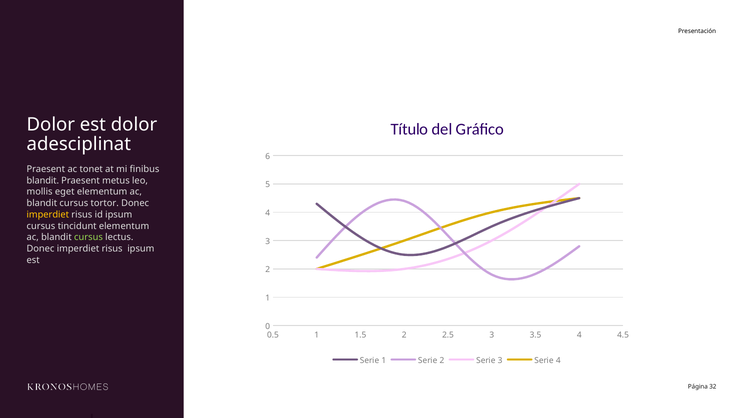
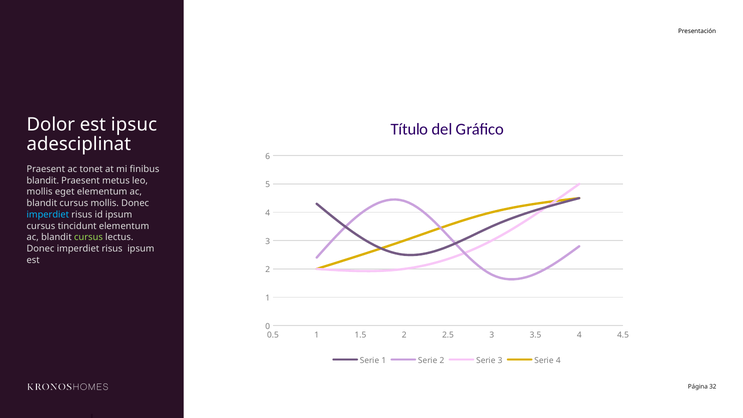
est dolor: dolor -> ipsuc
cursus tortor: tortor -> mollis
imperdiet at (48, 215) colour: yellow -> light blue
